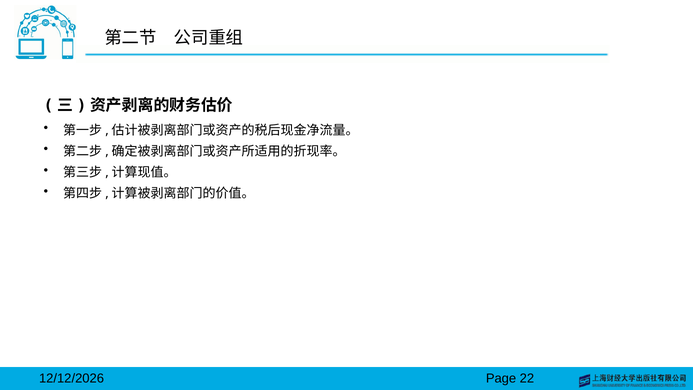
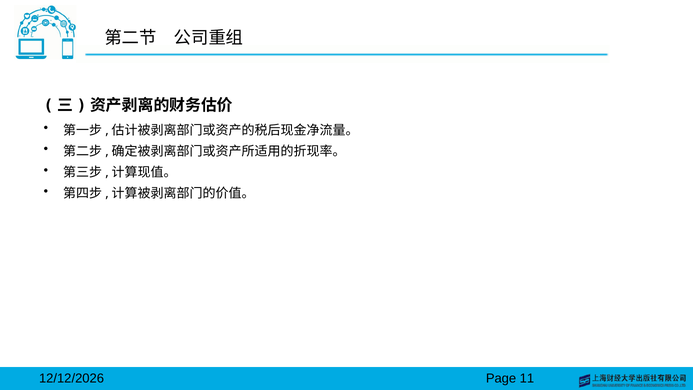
22: 22 -> 11
